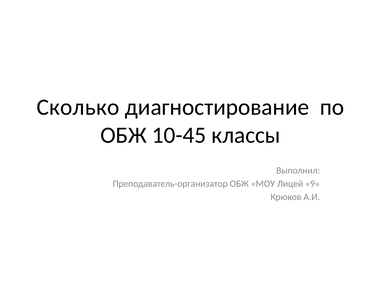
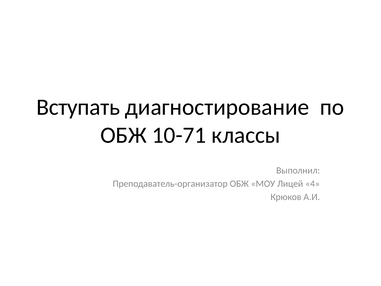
Сколько: Сколько -> Вступать
10-45: 10-45 -> 10-71
9: 9 -> 4
